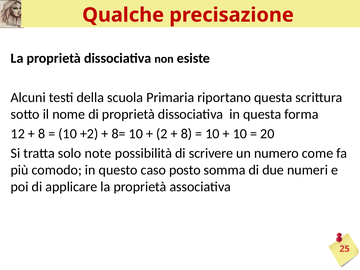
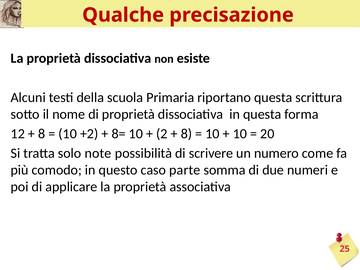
posto: posto -> parte
